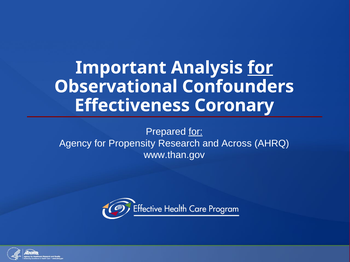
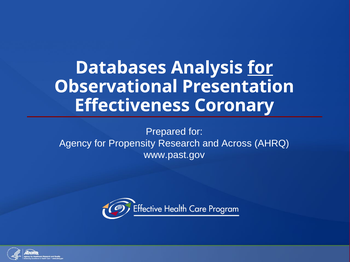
Important: Important -> Databases
Confounders: Confounders -> Presentation
for at (196, 132) underline: present -> none
www.than.gov: www.than.gov -> www.past.gov
